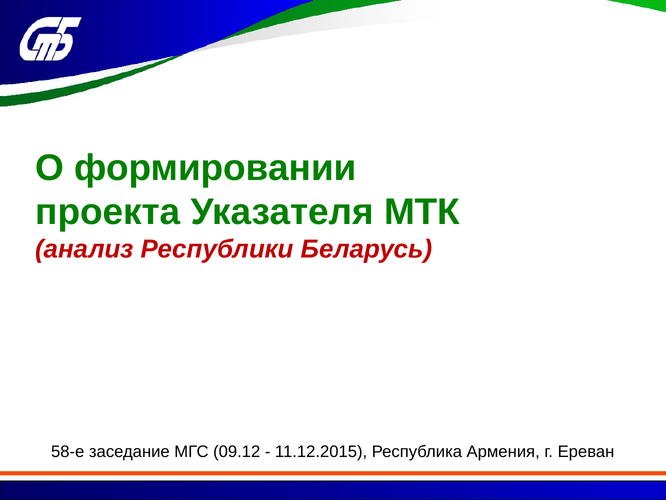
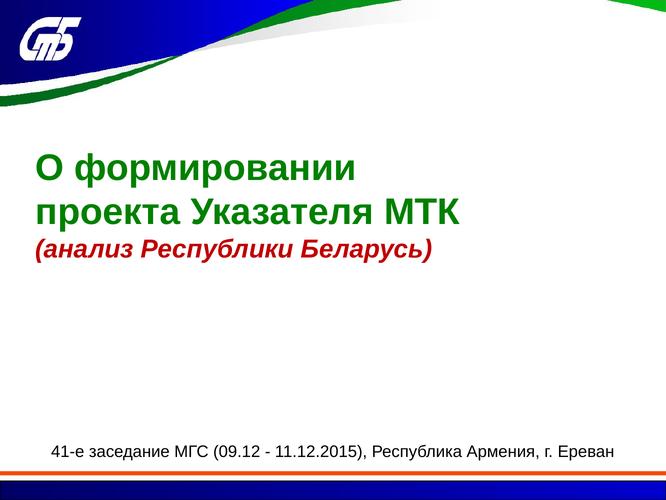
58-е: 58-е -> 41-е
